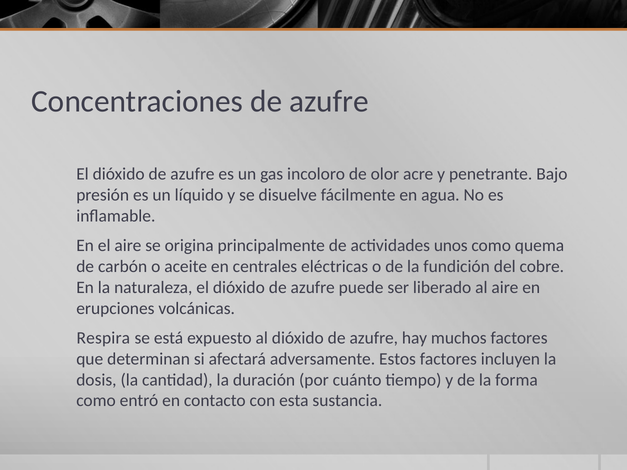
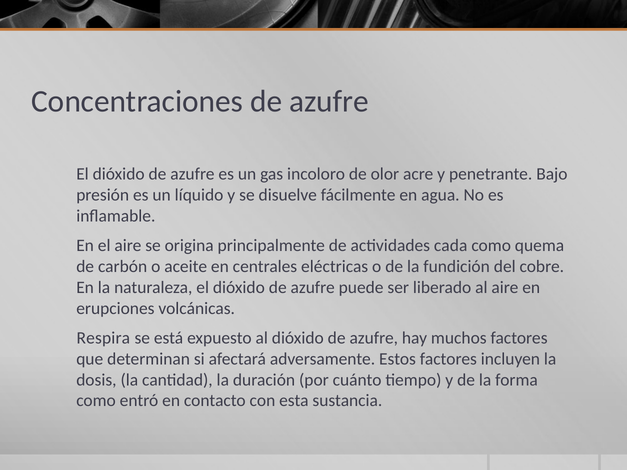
unos: unos -> cada
